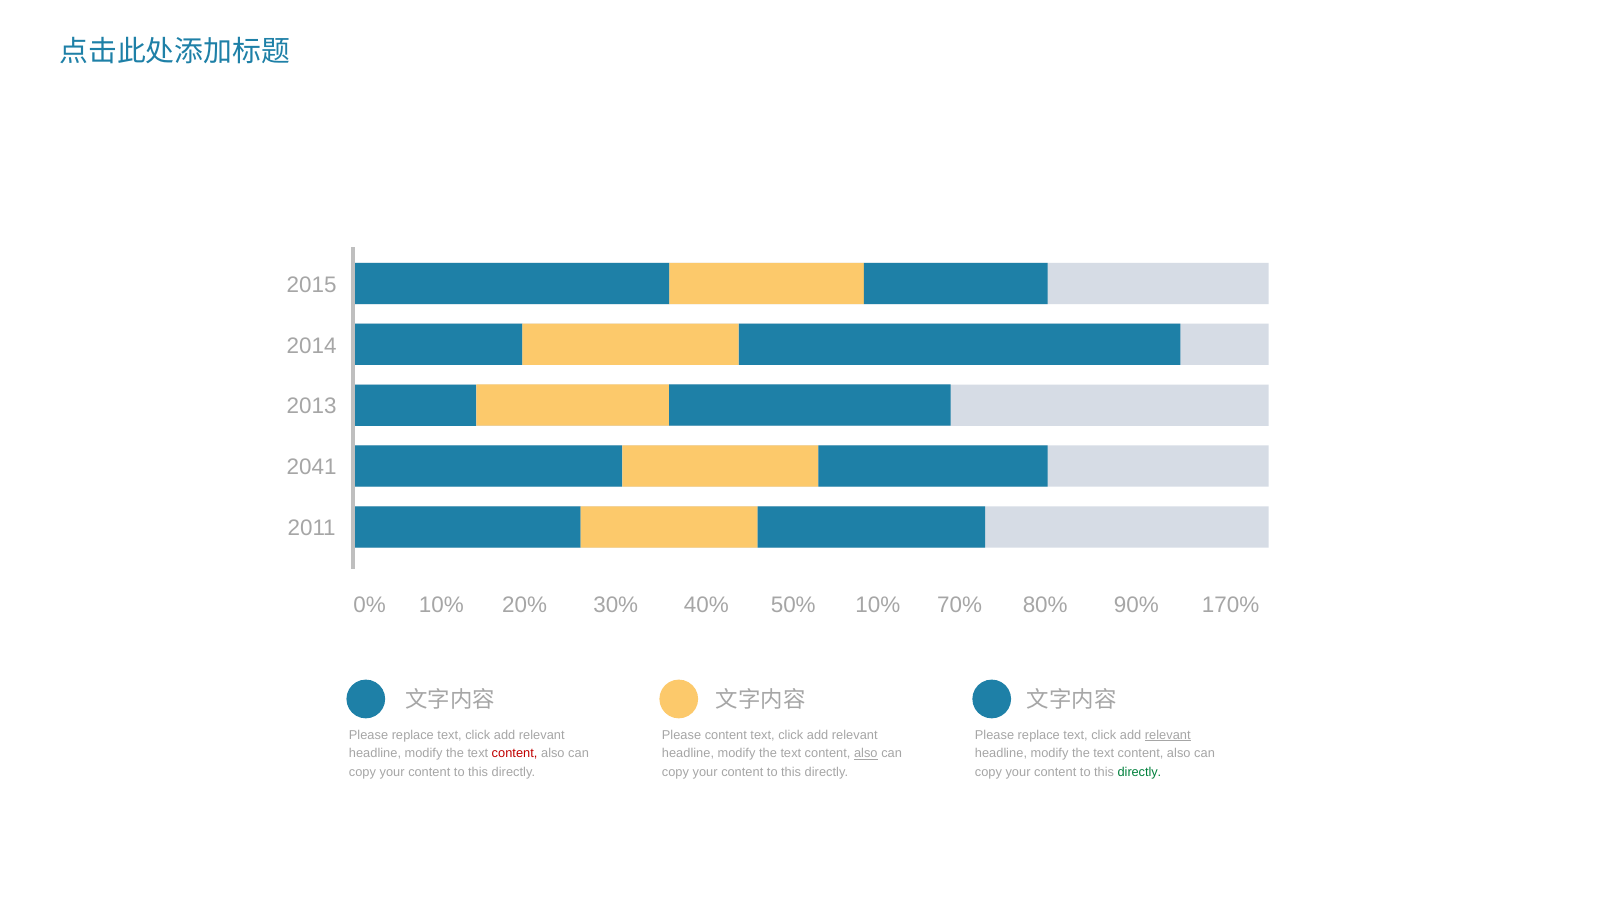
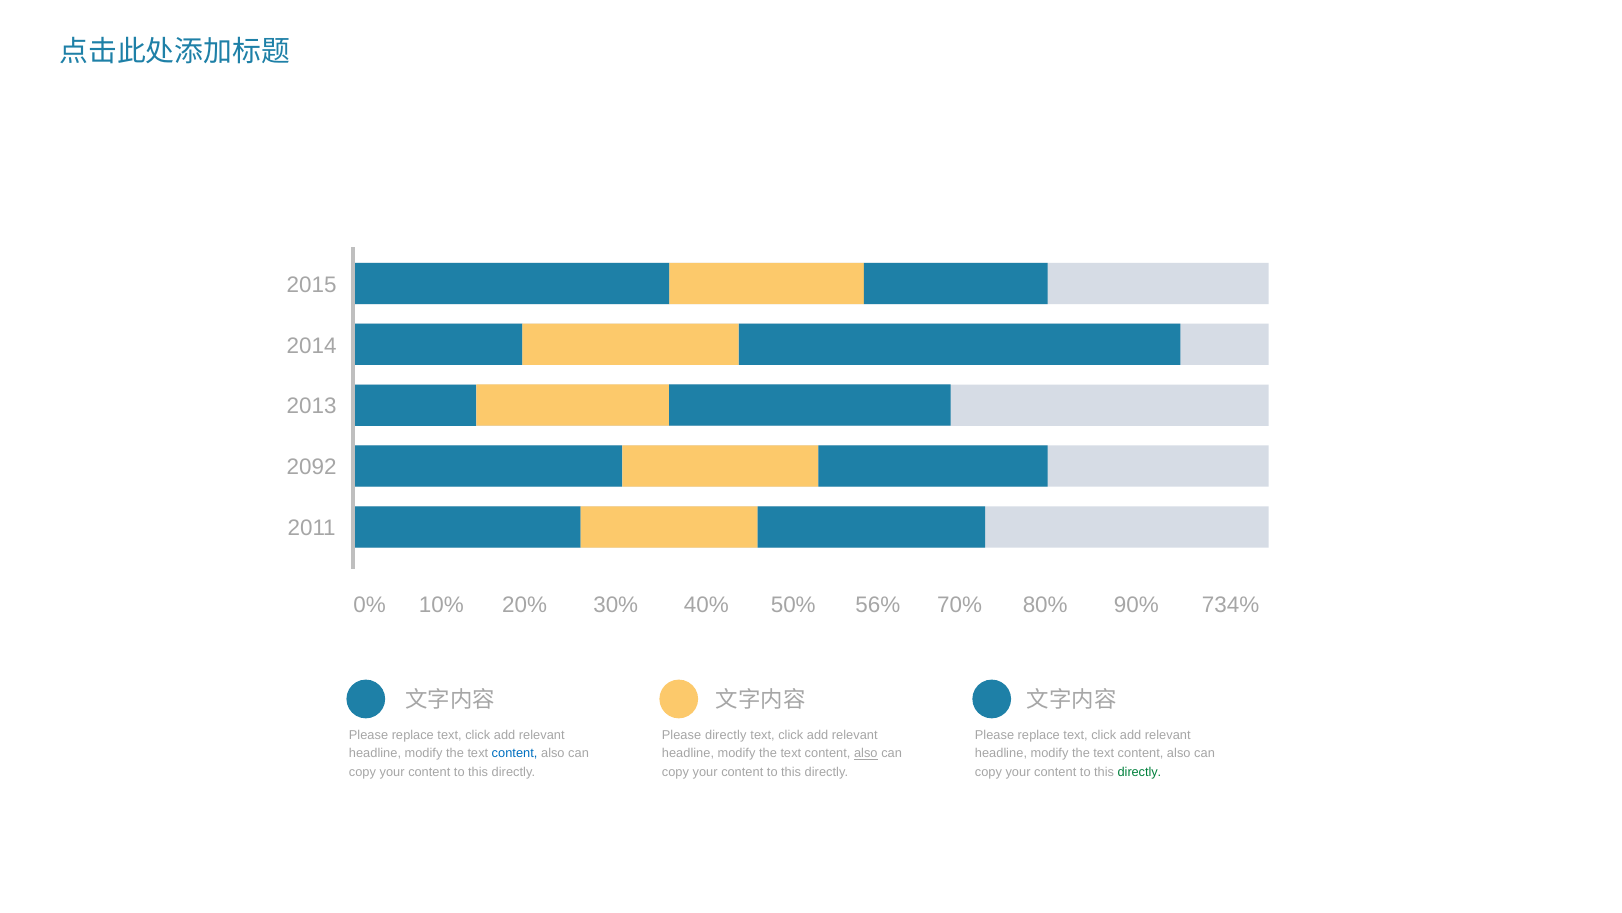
2041: 2041 -> 2092
50% 10%: 10% -> 56%
170%: 170% -> 734%
Please content: content -> directly
relevant at (1168, 735) underline: present -> none
content at (515, 753) colour: red -> blue
